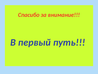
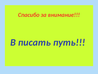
первый: первый -> писать
